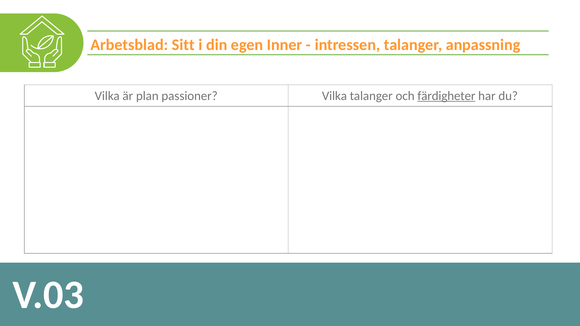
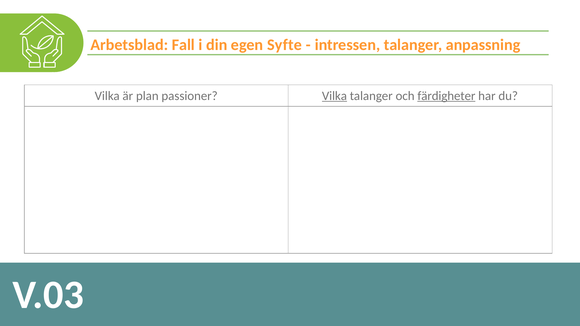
Sitt: Sitt -> Fall
Inner: Inner -> Syfte
Vilka at (334, 96) underline: none -> present
